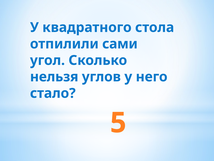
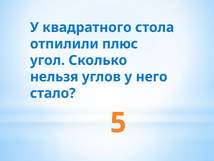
сами: сами -> плюс
